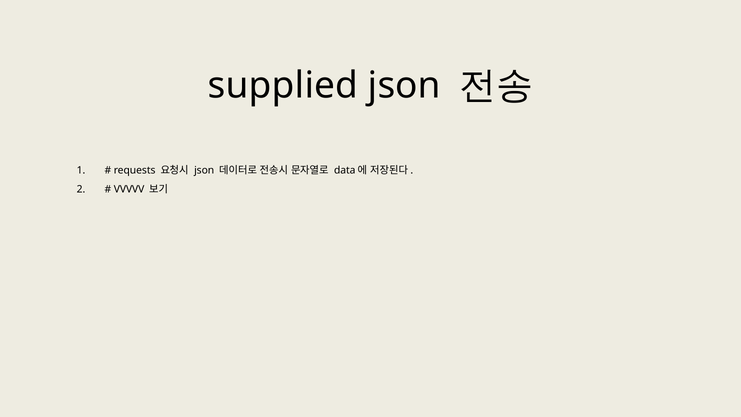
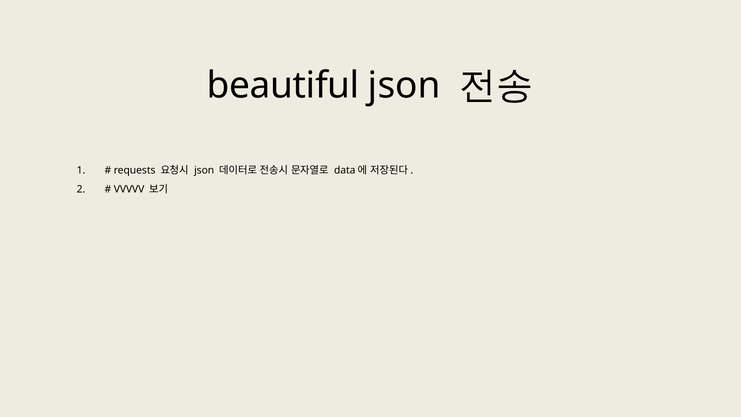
supplied: supplied -> beautiful
